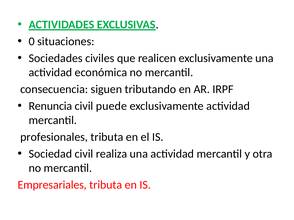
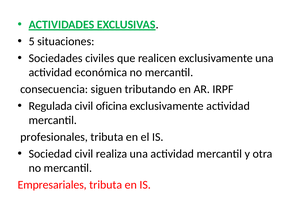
0: 0 -> 5
Renuncia: Renuncia -> Regulada
puede: puede -> oficina
